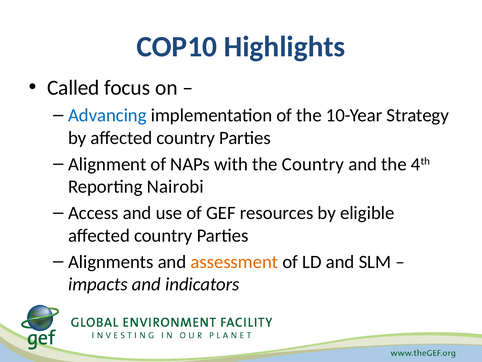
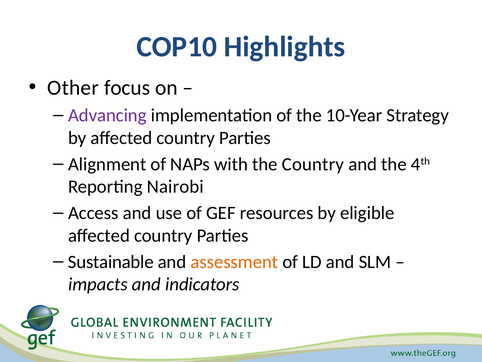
Called: Called -> Other
Advancing colour: blue -> purple
Alignments: Alignments -> Sustainable
